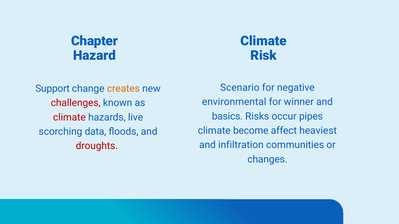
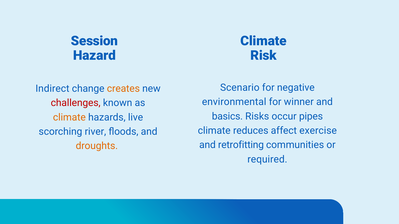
Chapter: Chapter -> Session
Support: Support -> Indirect
climate at (69, 117) colour: red -> orange
become: become -> reduces
heaviest: heaviest -> exercise
data: data -> river
infiltration: infiltration -> retrofitting
droughts colour: red -> orange
changes: changes -> required
